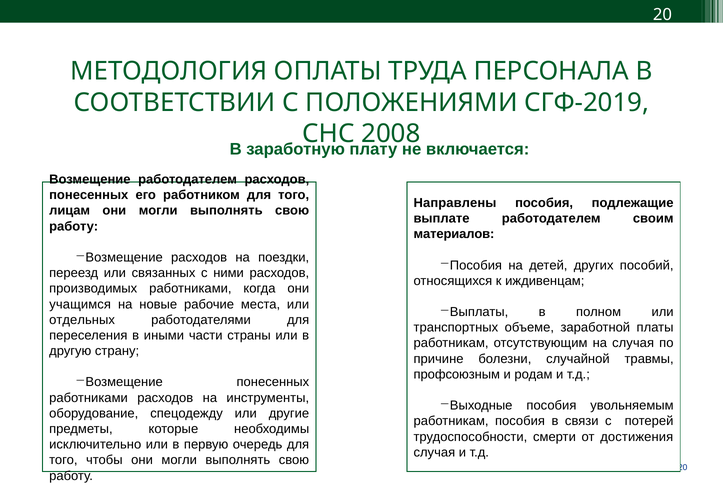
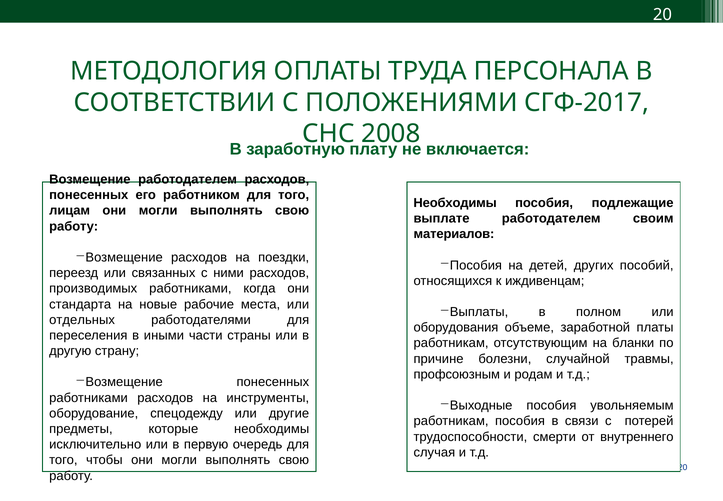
СГФ-2019: СГФ-2019 -> СГФ-2017
Направлены at (455, 203): Направлены -> Необходимы
учащимся: учащимся -> стандарта
транспортных: транспортных -> оборудования
на случая: случая -> бланки
достижения: достижения -> внутреннего
